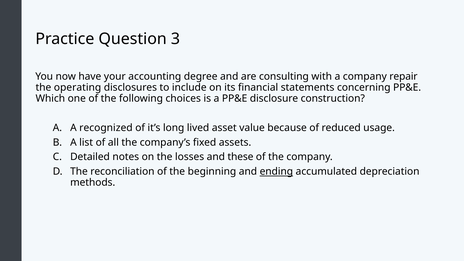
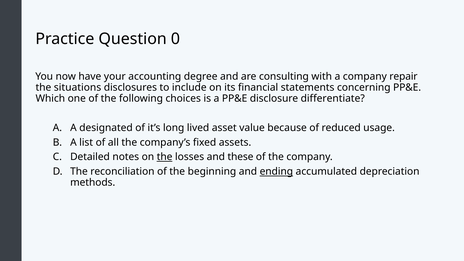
3: 3 -> 0
operating: operating -> situations
construction: construction -> differentiate
recognized: recognized -> designated
the at (165, 157) underline: none -> present
